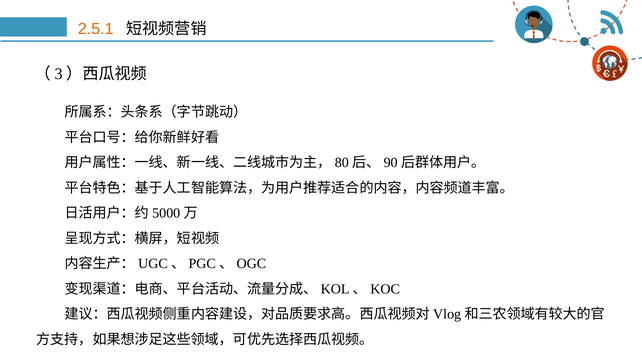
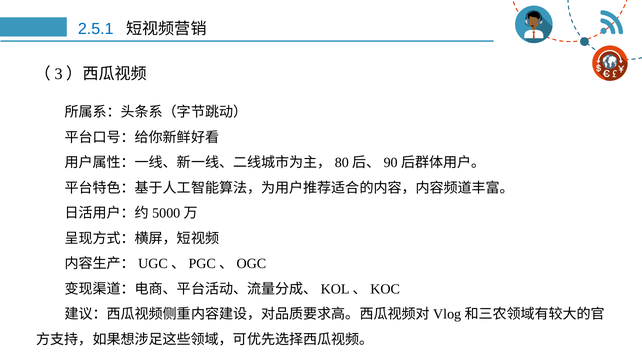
2.5.1 colour: orange -> blue
